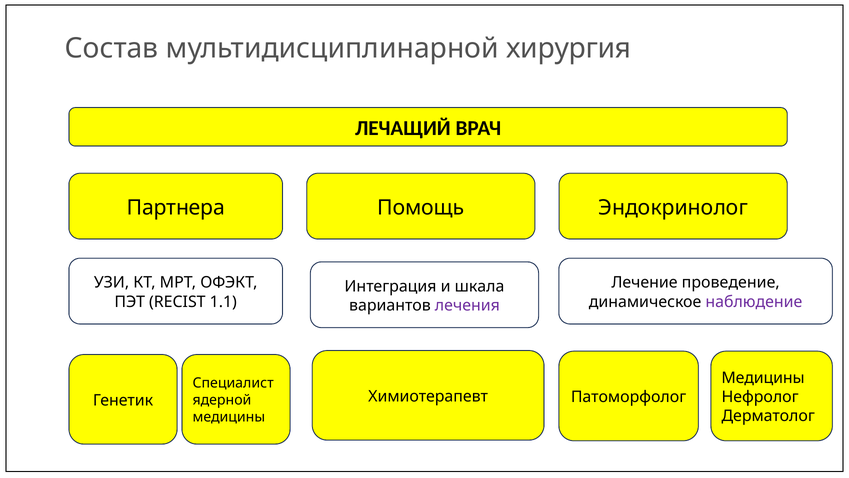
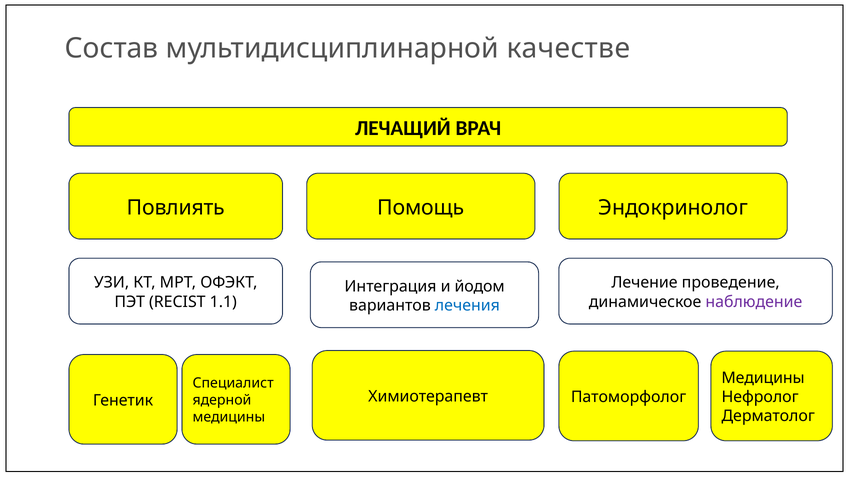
хирургия: хирургия -> качестве
Партнера: Партнера -> Повлиять
шкала: шкала -> йодом
лечения colour: purple -> blue
